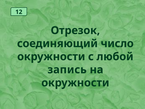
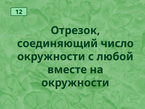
запись: запись -> вместе
